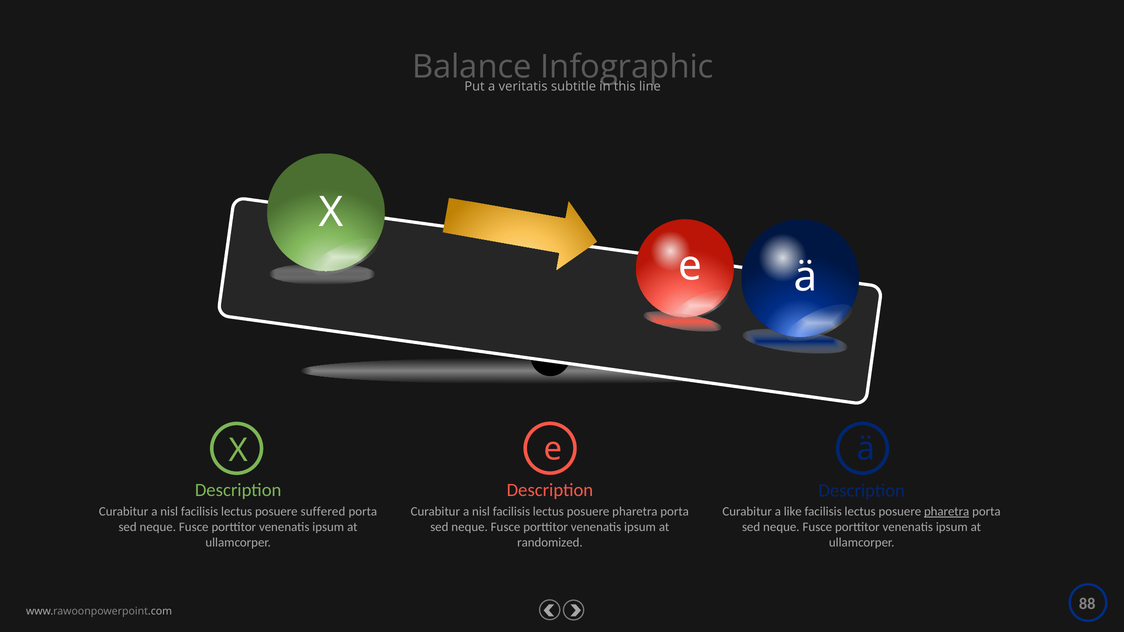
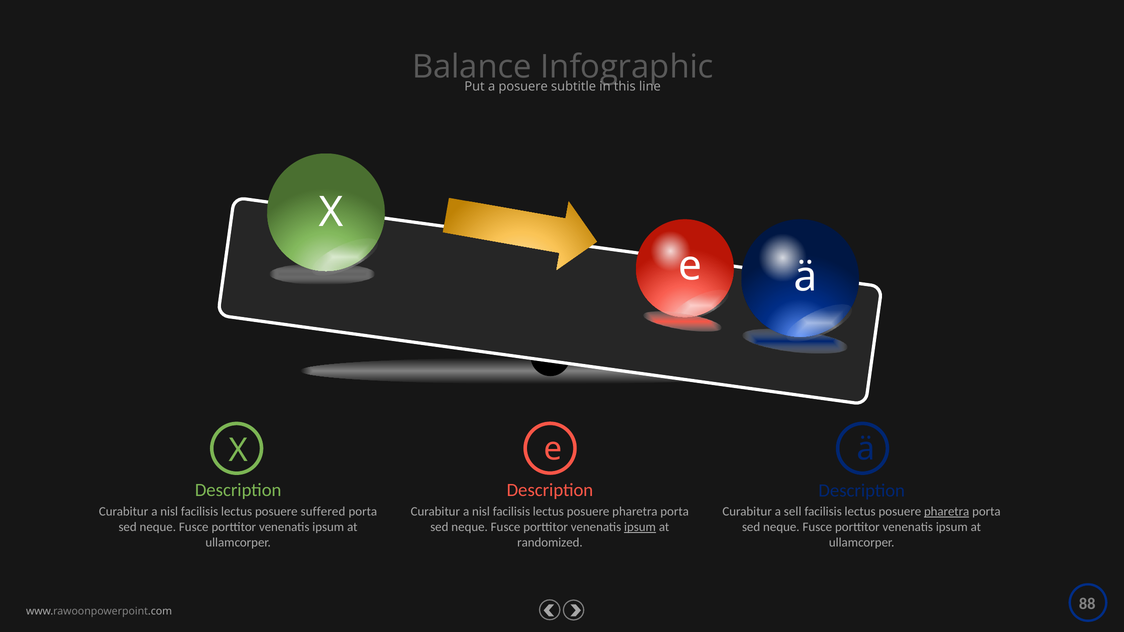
veritatis at (523, 87): veritatis -> posuere
like: like -> sell
ipsum at (640, 527) underline: none -> present
